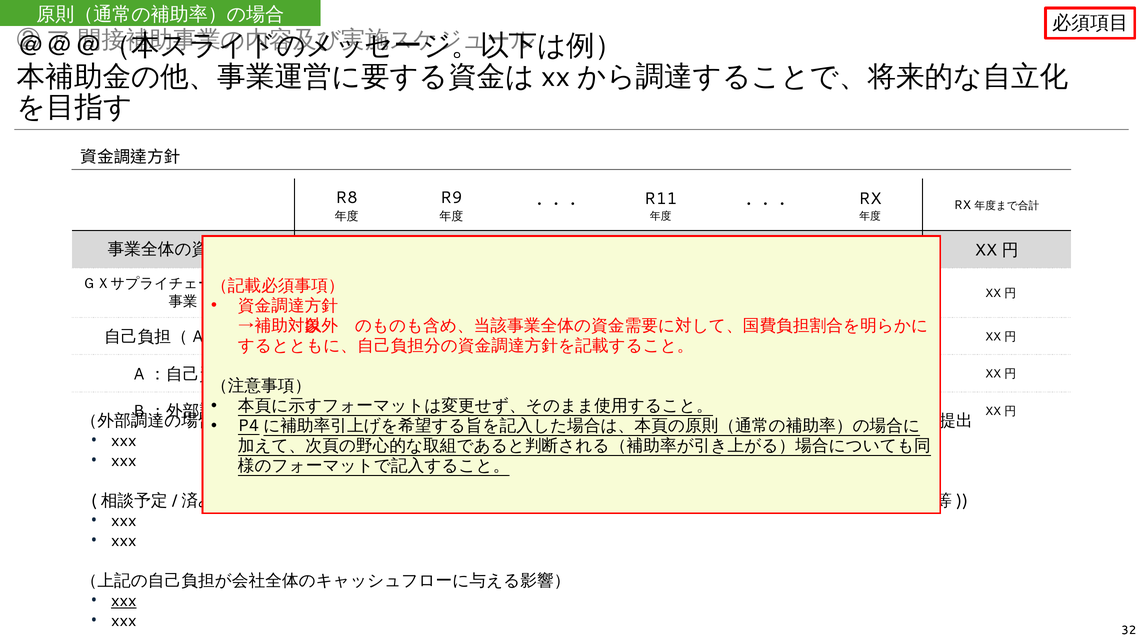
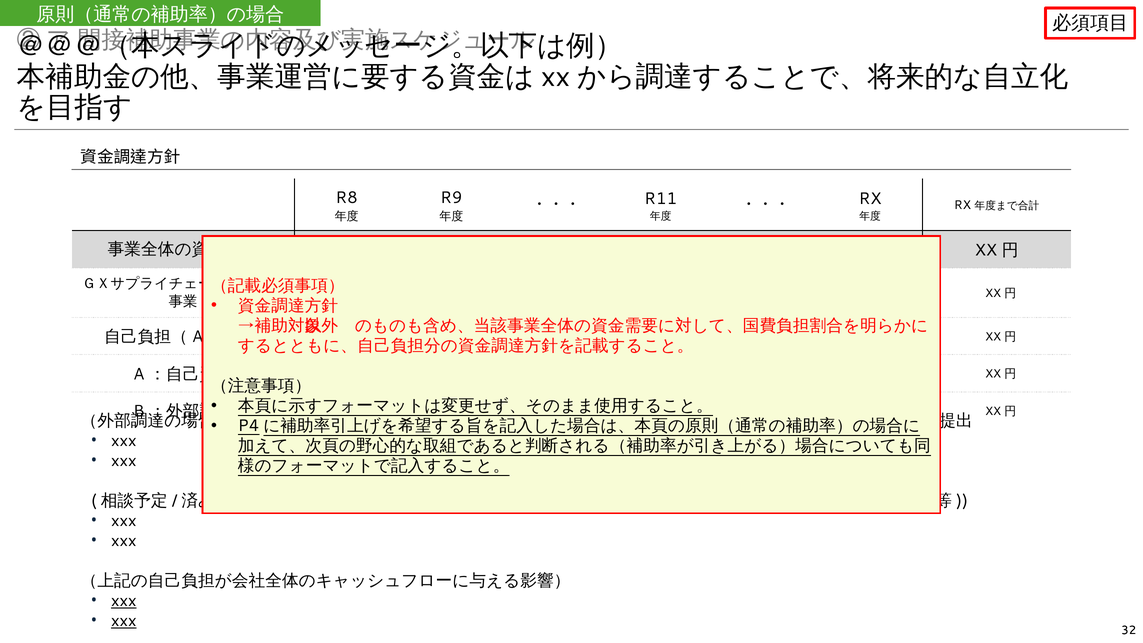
xxx at (124, 621) underline: none -> present
